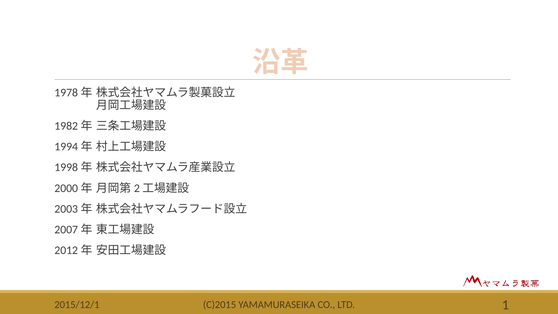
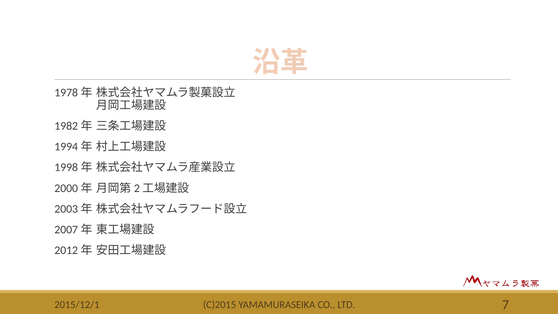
1: 1 -> 7
